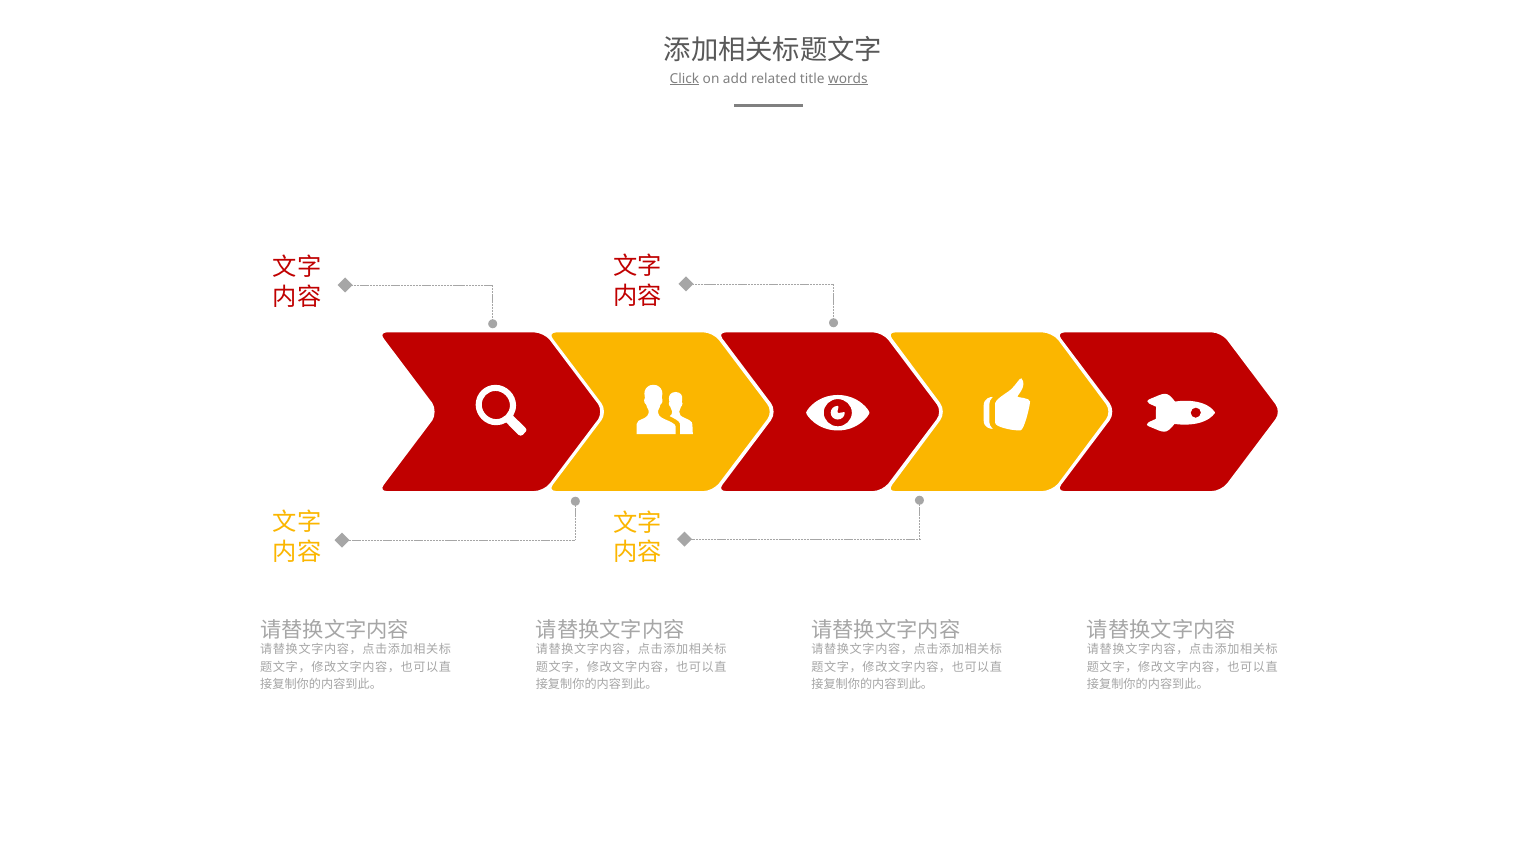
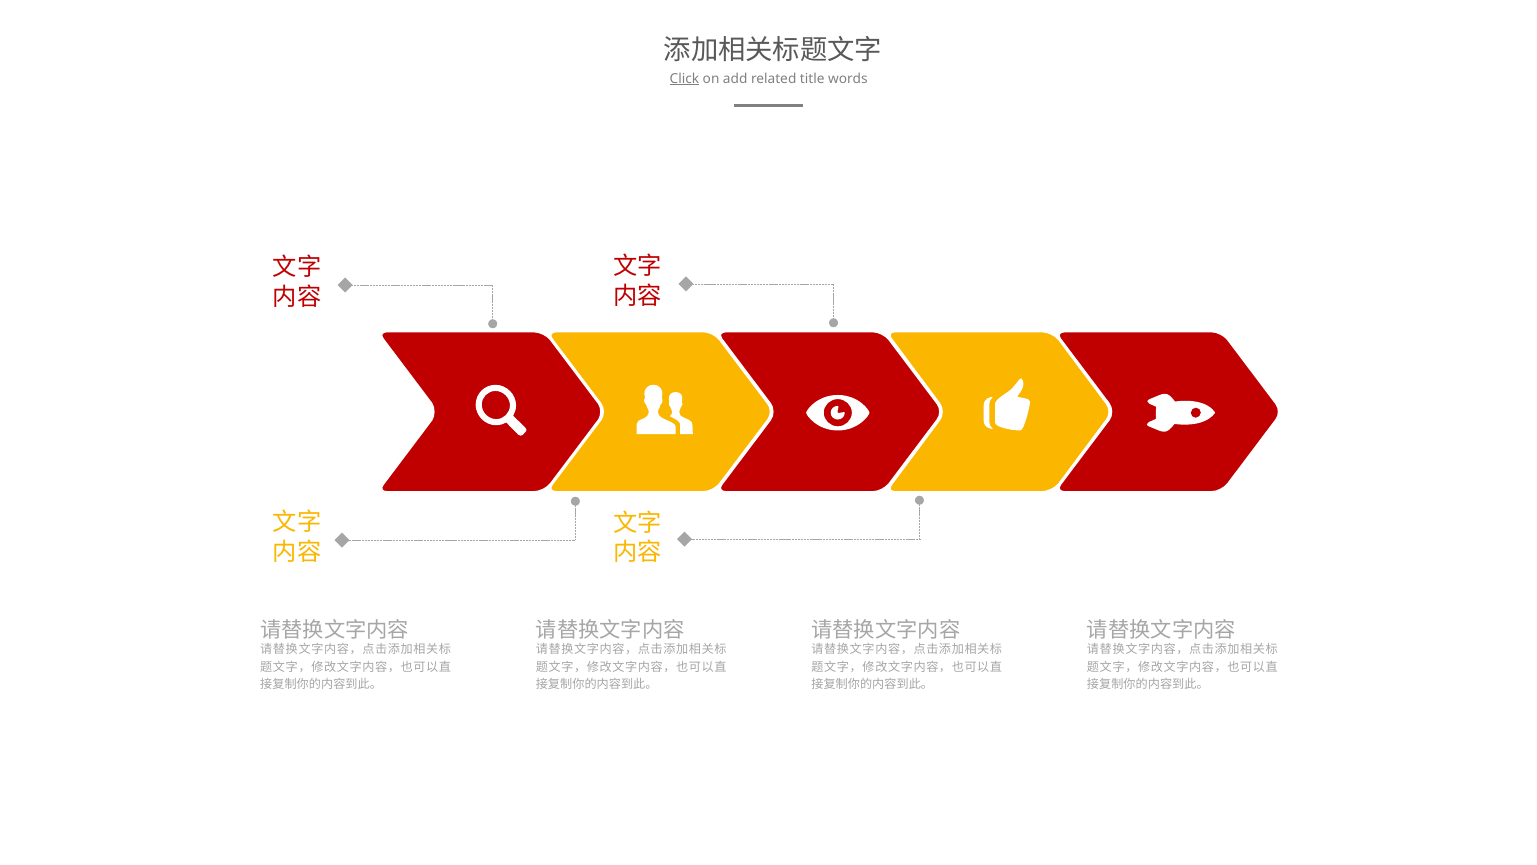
words underline: present -> none
